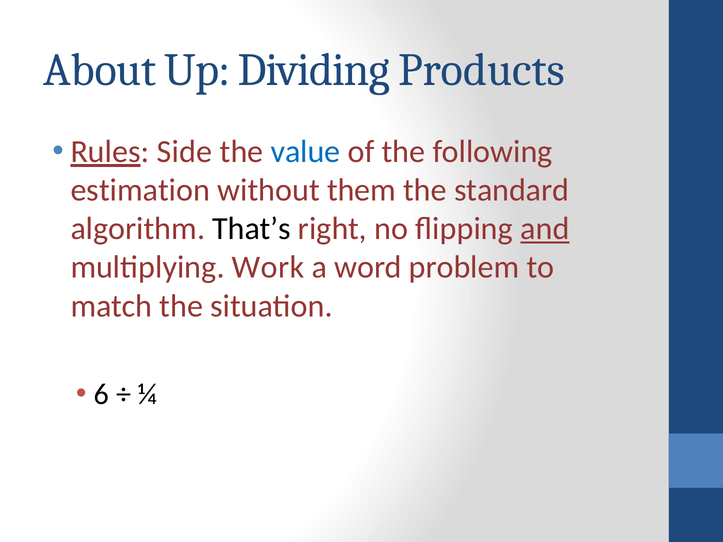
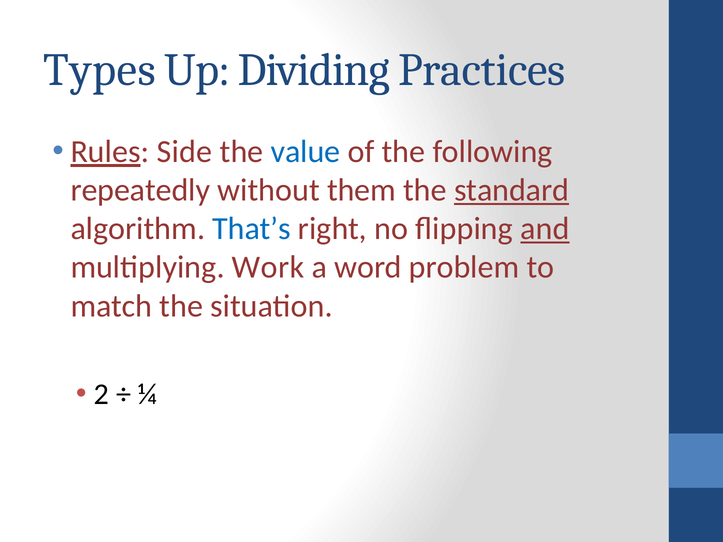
About: About -> Types
Products: Products -> Practices
estimation: estimation -> repeatedly
standard underline: none -> present
That’s colour: black -> blue
6: 6 -> 2
